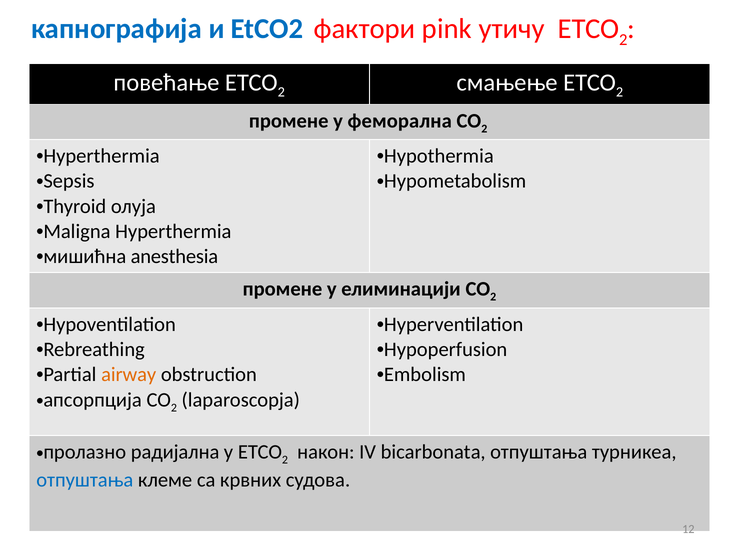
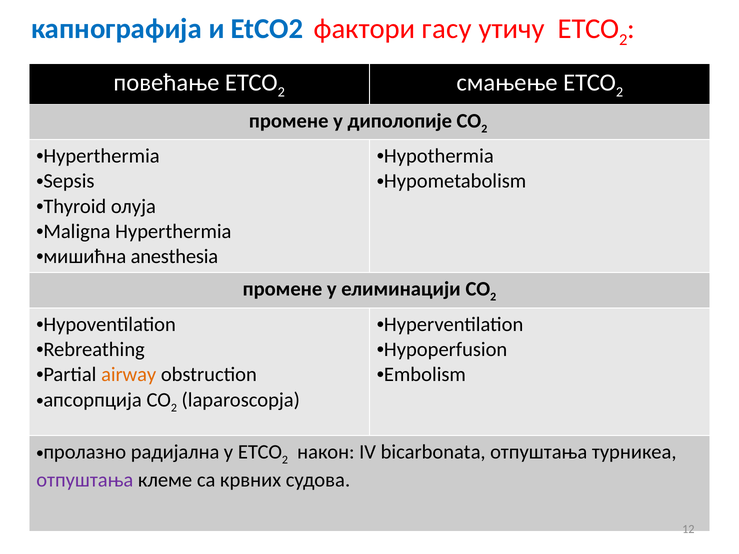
pink: pink -> гасу
феморална: феморална -> диполопије
отпуштања at (85, 480) colour: blue -> purple
